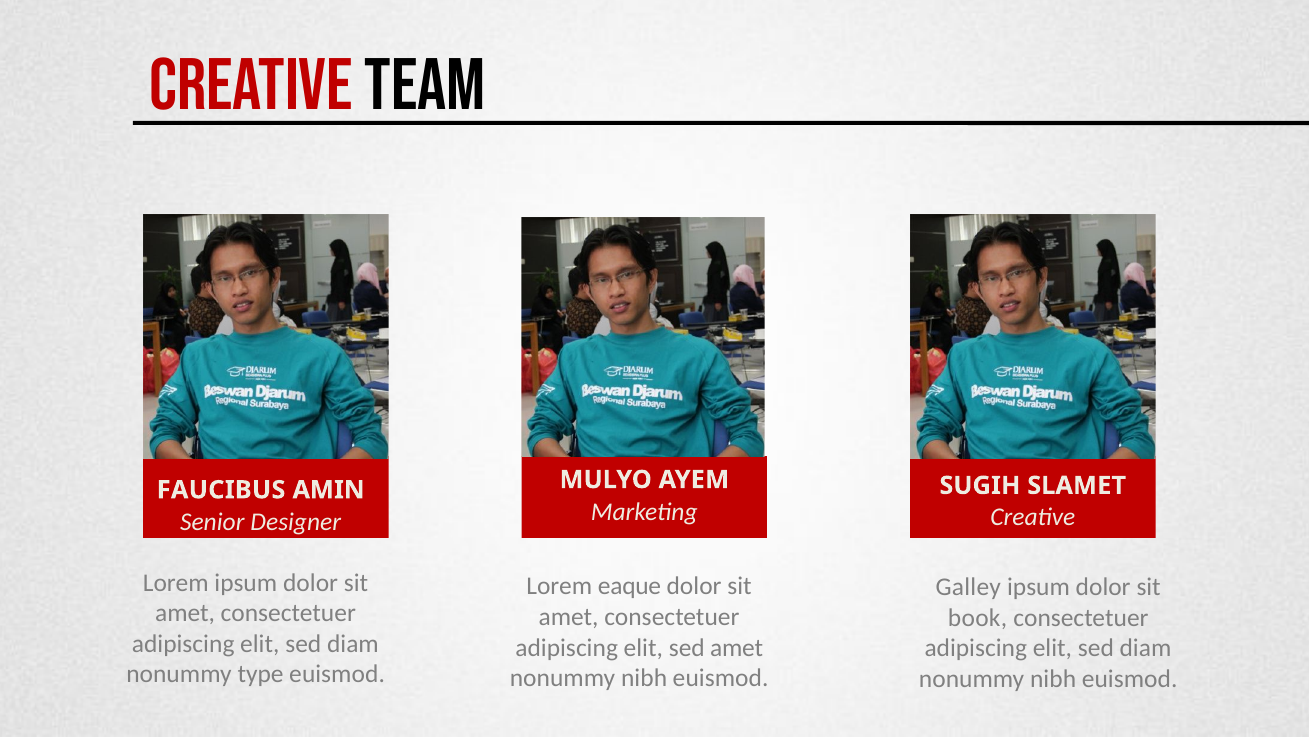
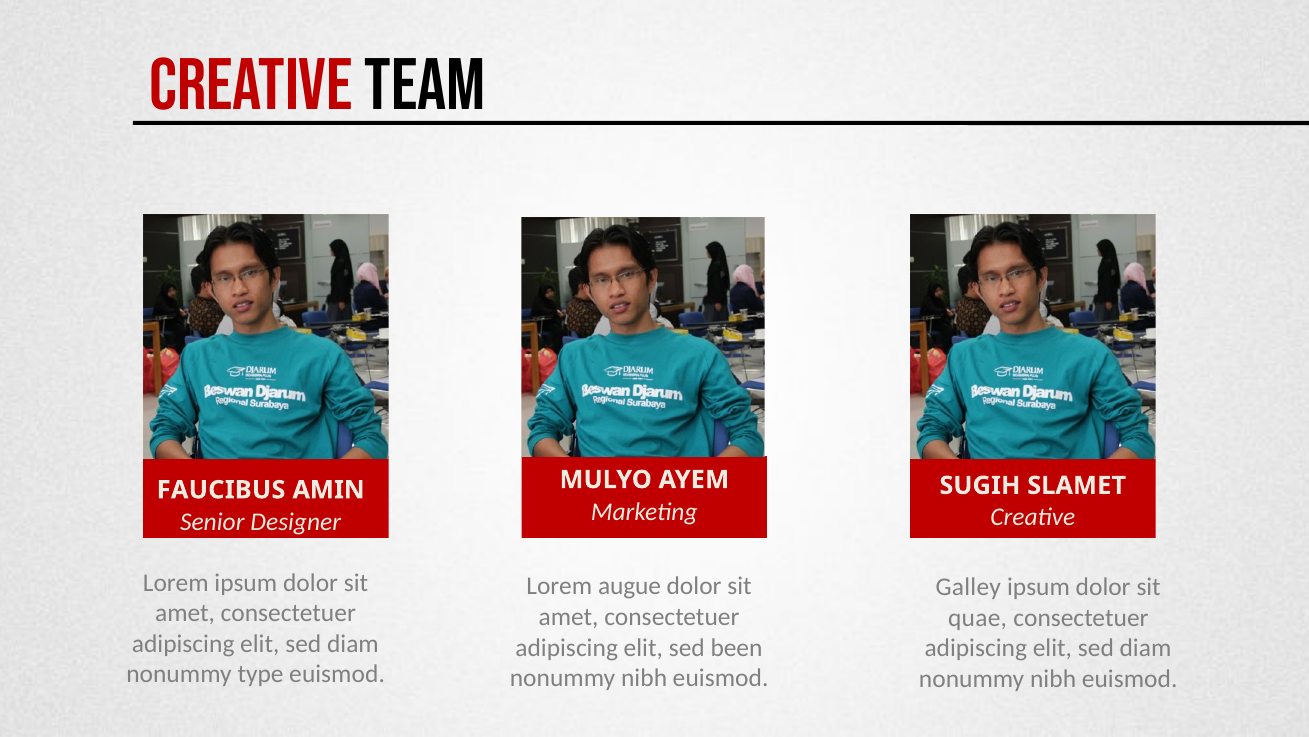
eaque: eaque -> augue
book: book -> quae
sed amet: amet -> been
